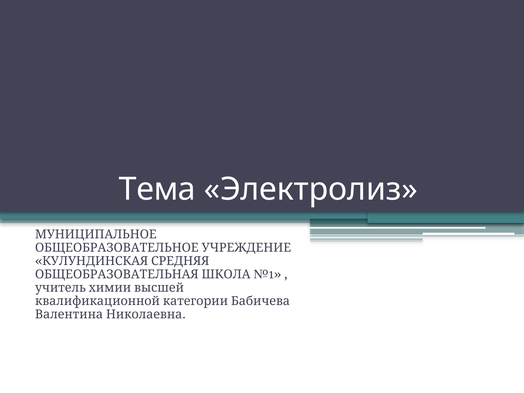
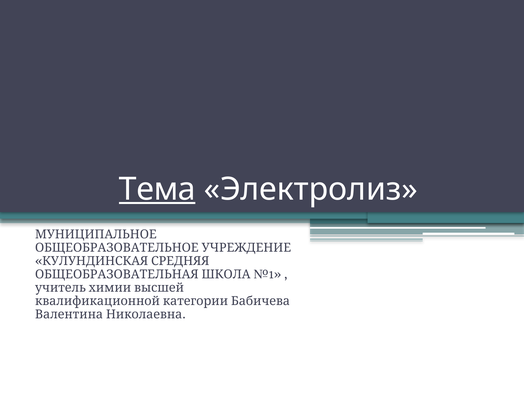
Тема underline: none -> present
